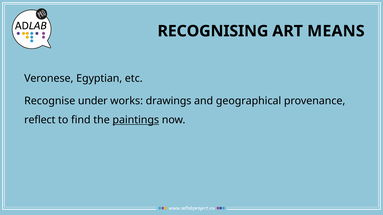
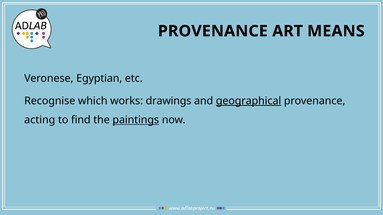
RECOGNISING at (213, 31): RECOGNISING -> PROVENANCE
under: under -> which
geographical underline: none -> present
reflect: reflect -> acting
